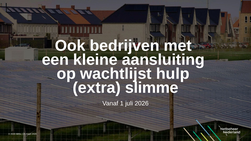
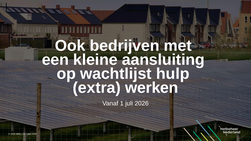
slimme: slimme -> werken
